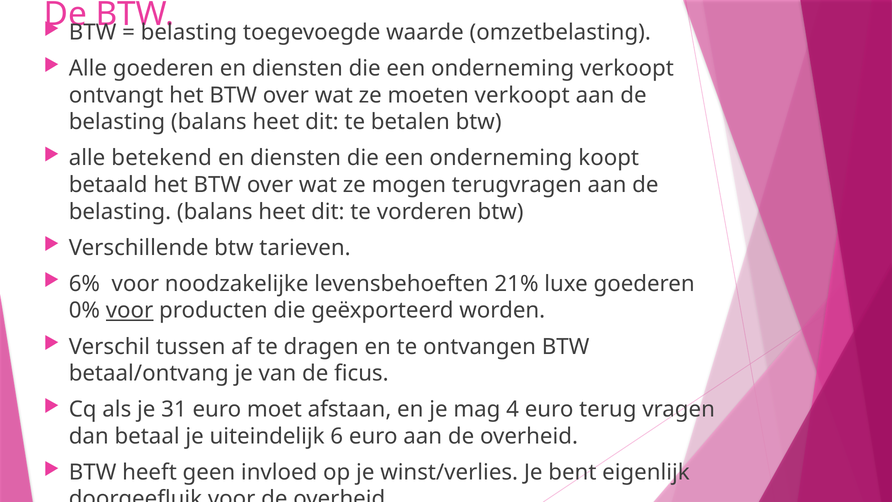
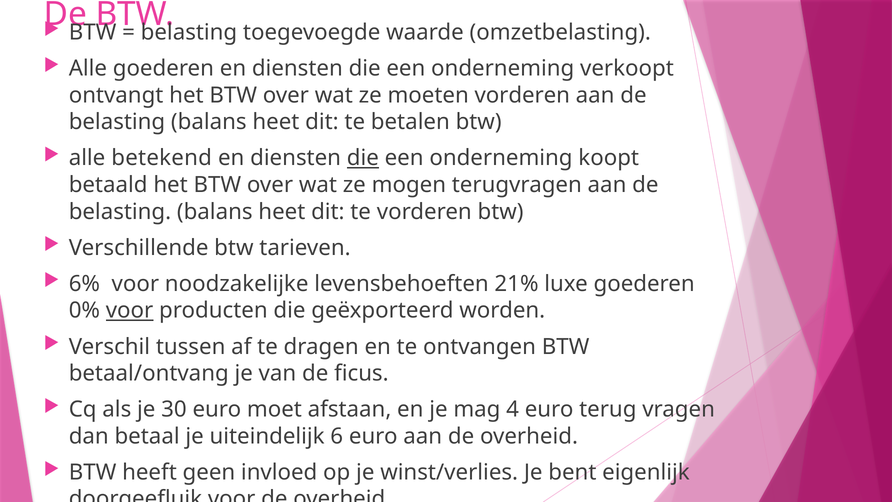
moeten verkoopt: verkoopt -> vorderen
die at (363, 158) underline: none -> present
31: 31 -> 30
